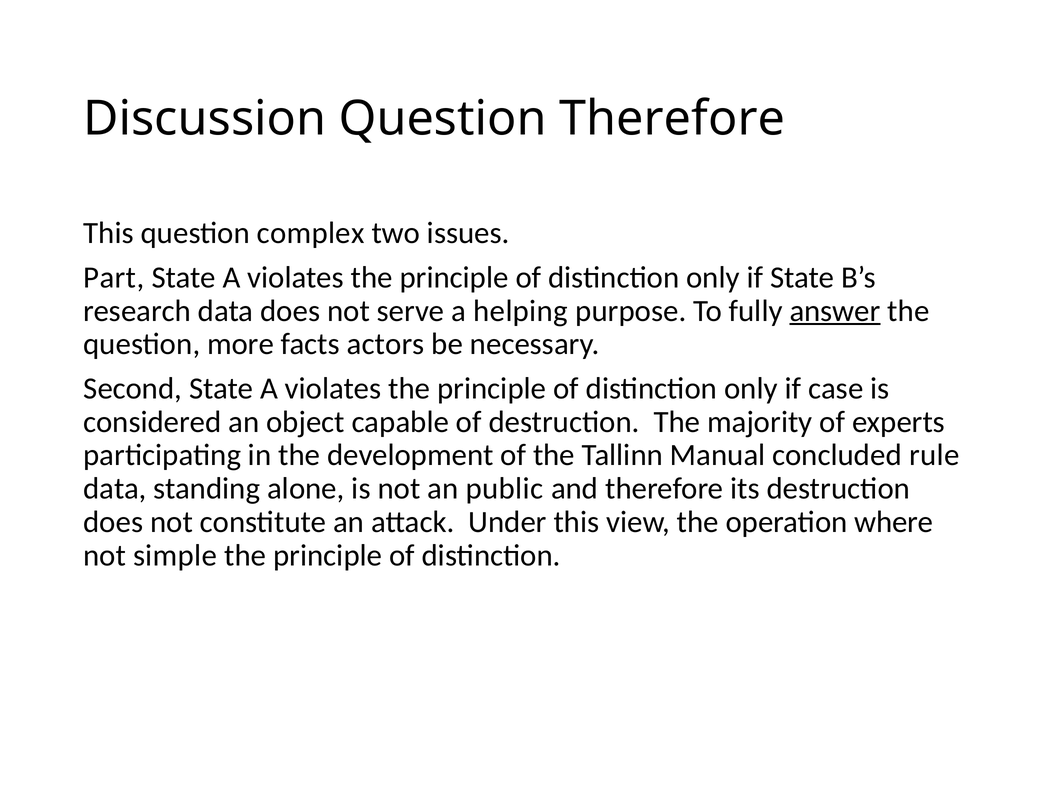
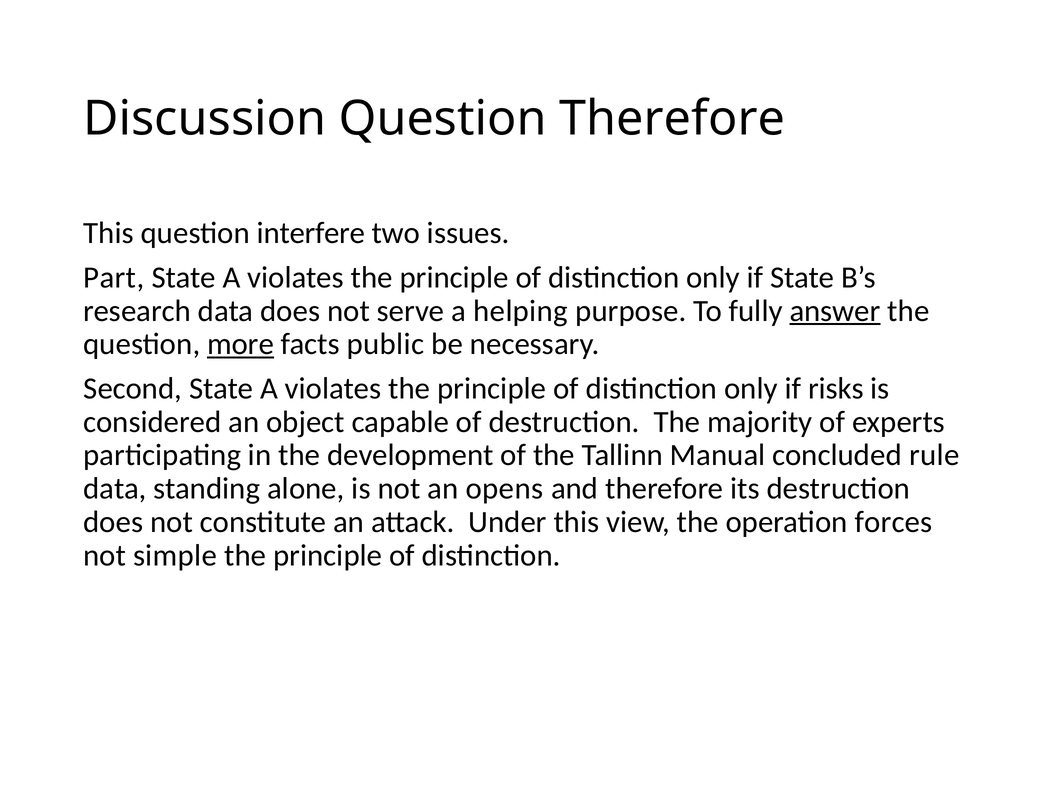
complex: complex -> interfere
more underline: none -> present
actors: actors -> public
case: case -> risks
public: public -> opens
where: where -> forces
